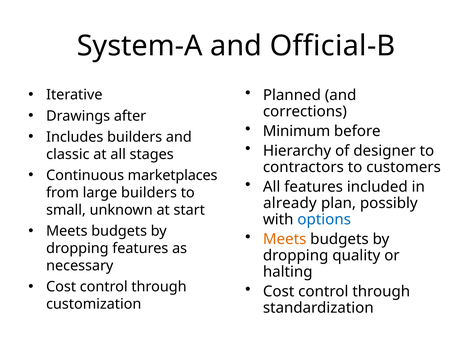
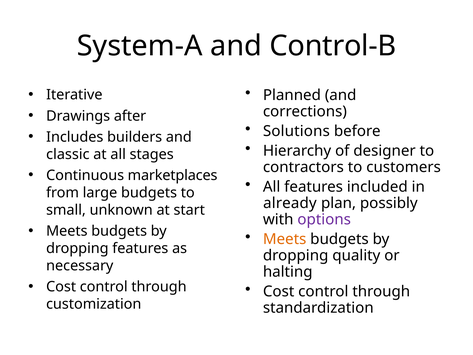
Official-B: Official-B -> Control-B
Minimum: Minimum -> Solutions
large builders: builders -> budgets
options colour: blue -> purple
